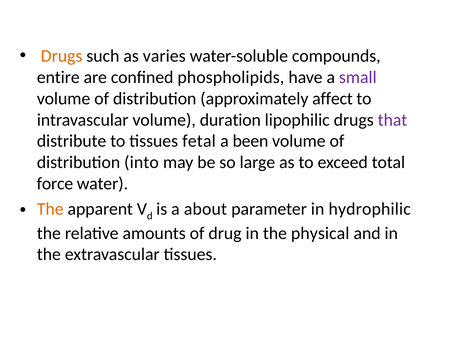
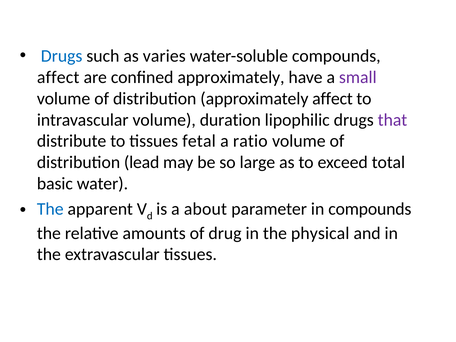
Drugs at (62, 56) colour: orange -> blue
entire at (58, 77): entire -> affect
confined phospholipids: phospholipids -> approximately
been: been -> ratio
into: into -> lead
force: force -> basic
The at (50, 209) colour: orange -> blue
in hydrophilic: hydrophilic -> compounds
